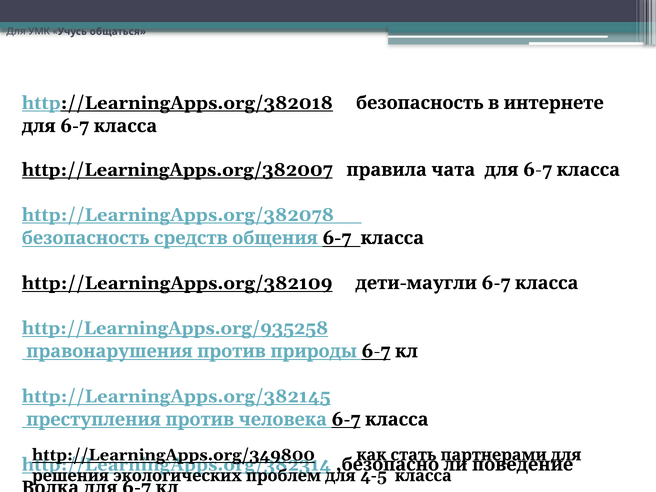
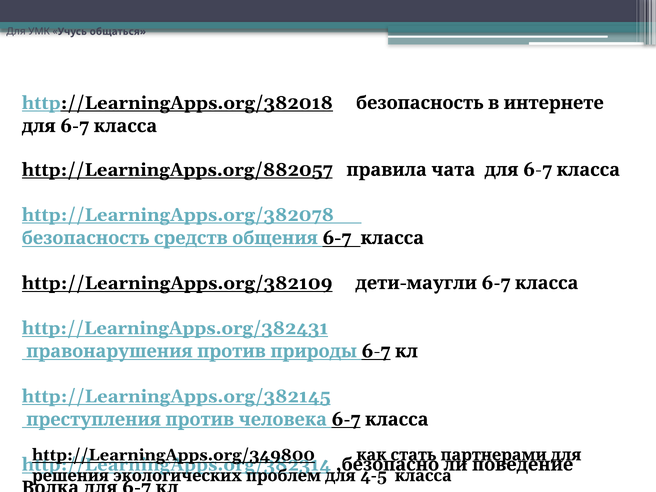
http://LearningApps.org/382007: http://LearningApps.org/382007 -> http://LearningApps.org/882057
http://LearningApps.org/935258: http://LearningApps.org/935258 -> http://LearningApps.org/382431
